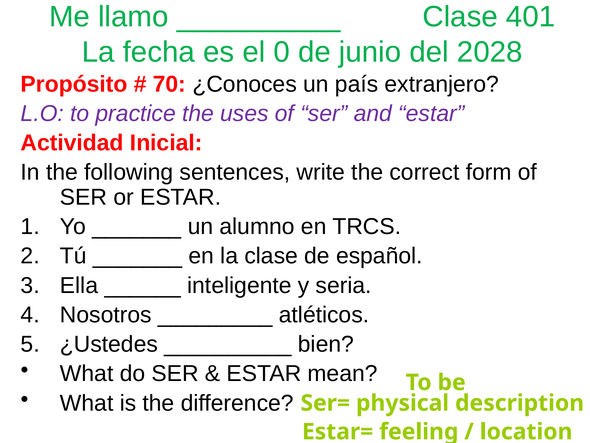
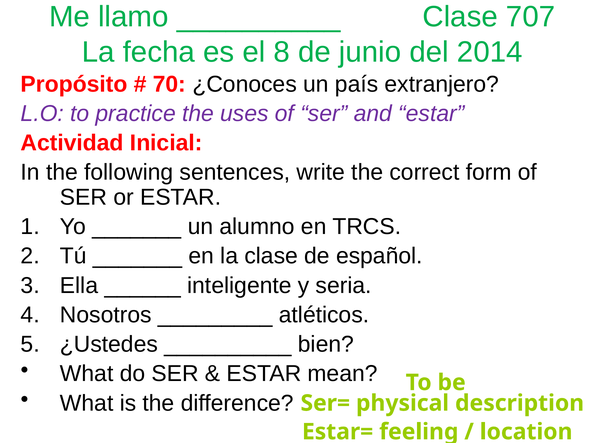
401: 401 -> 707
0: 0 -> 8
2028: 2028 -> 2014
